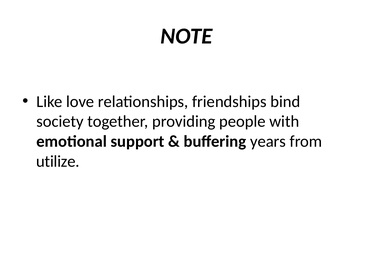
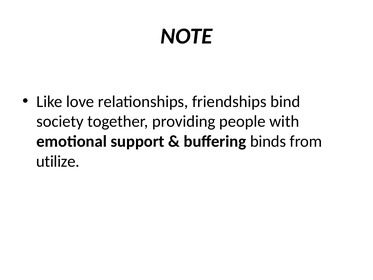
years: years -> binds
